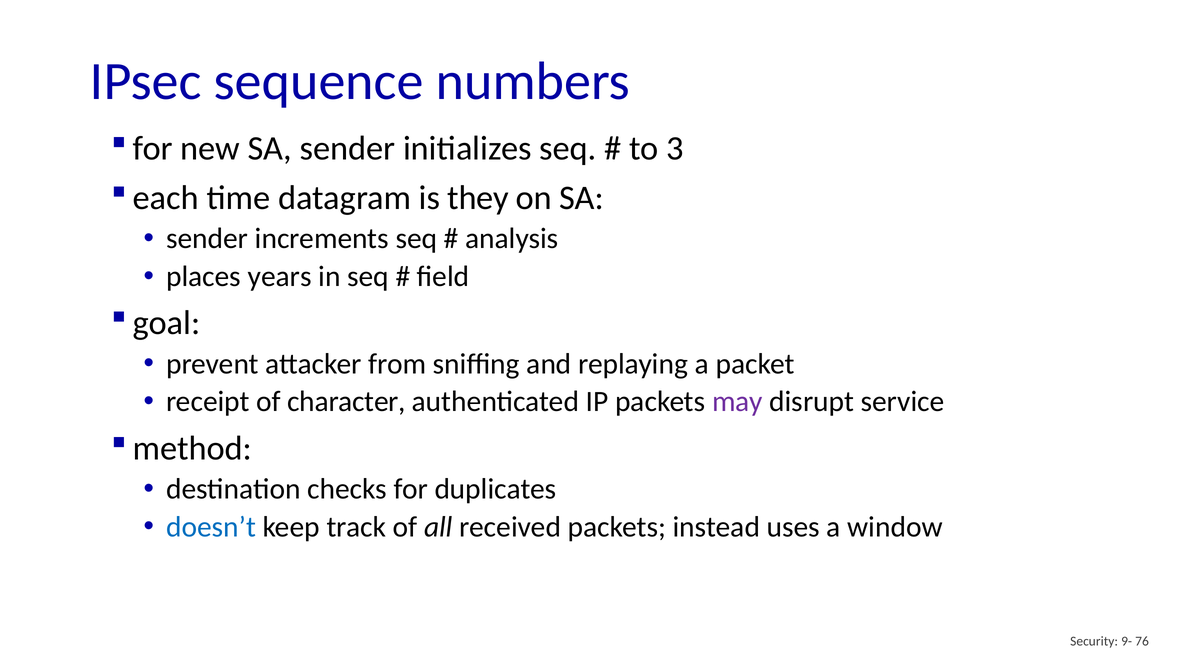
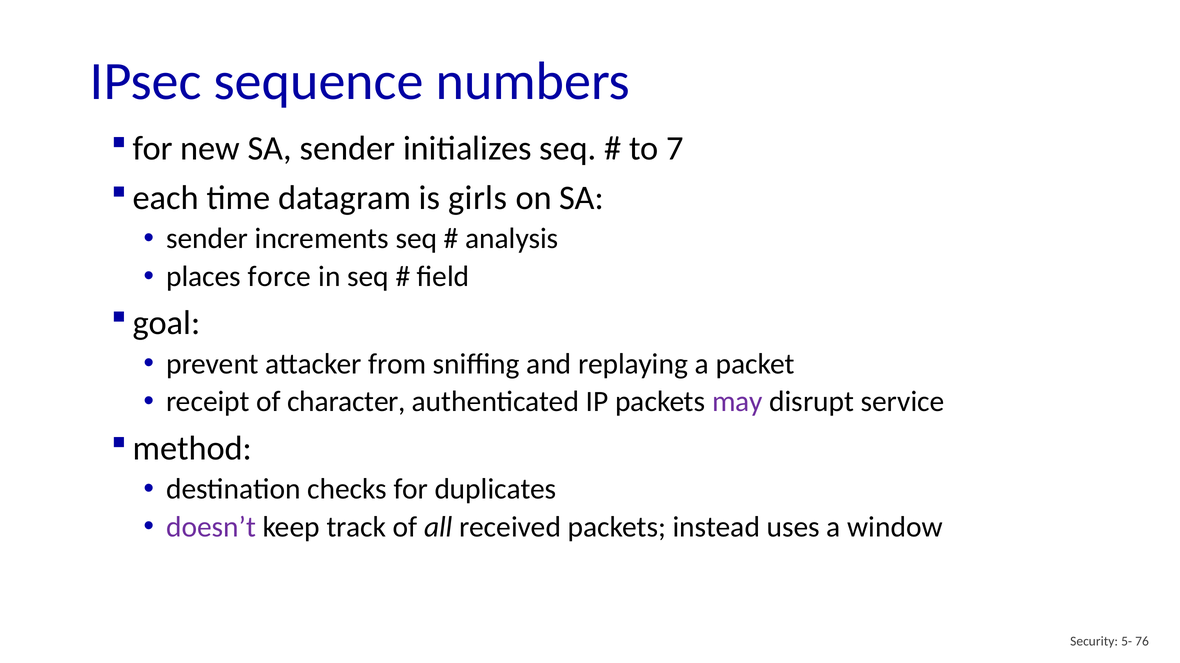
3: 3 -> 7
they: they -> girls
years: years -> force
doesn’t colour: blue -> purple
9-: 9- -> 5-
